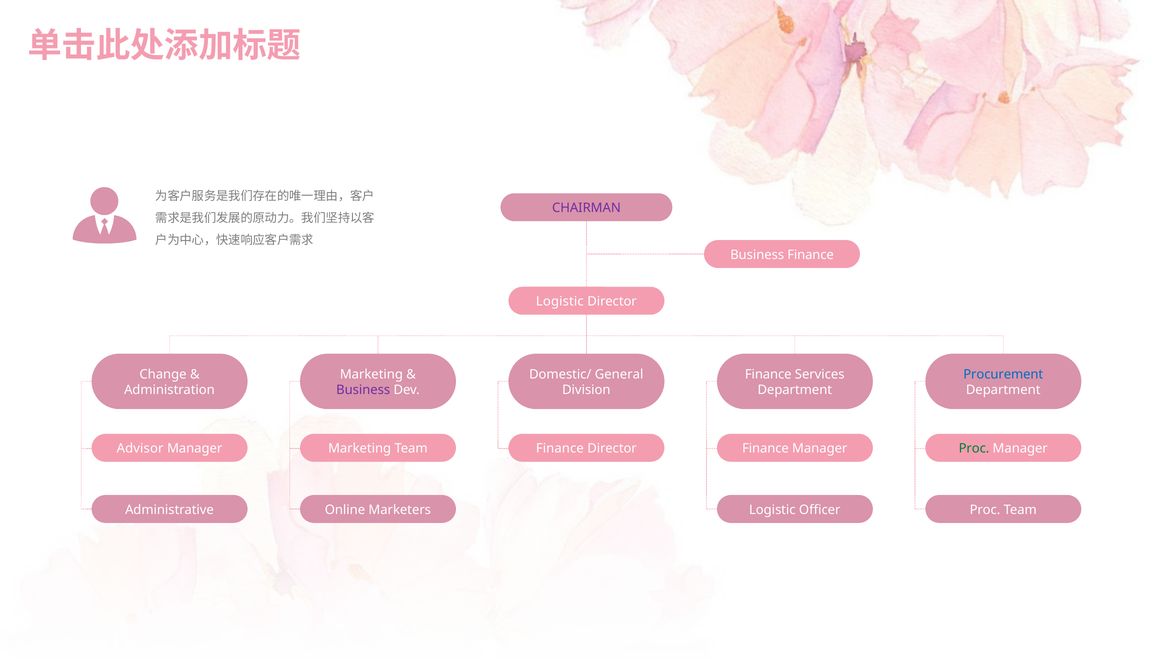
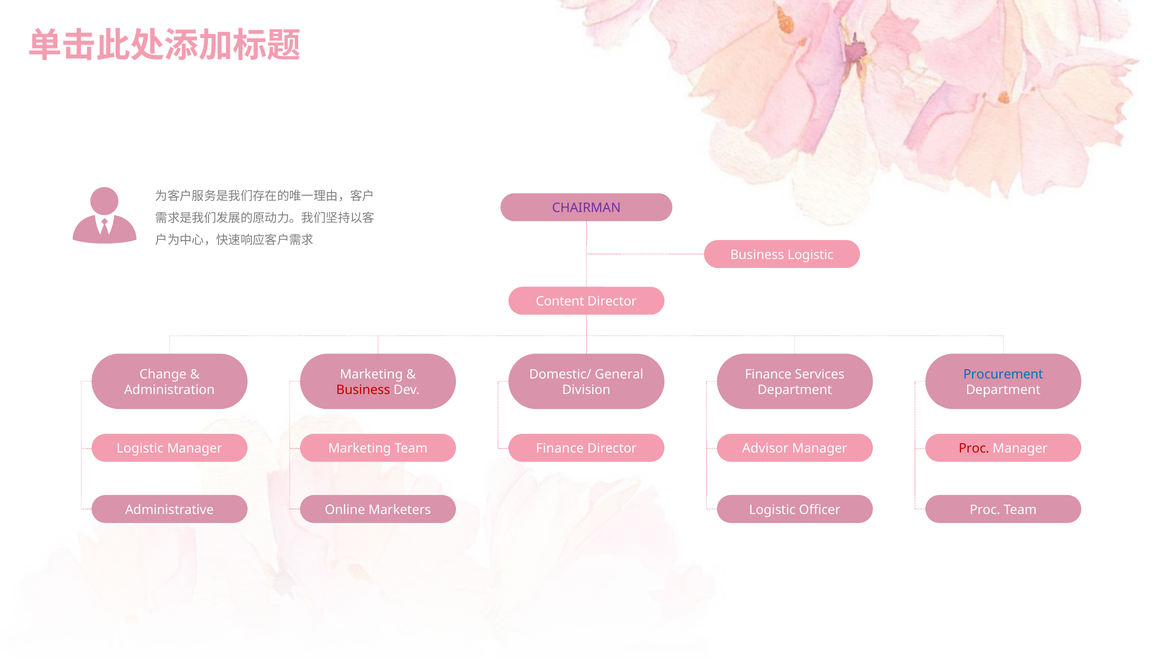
Business Finance: Finance -> Logistic
Logistic at (560, 302): Logistic -> Content
Business at (363, 390) colour: purple -> red
Advisor at (140, 449): Advisor -> Logistic
Finance at (765, 449): Finance -> Advisor
Proc at (974, 449) colour: green -> red
